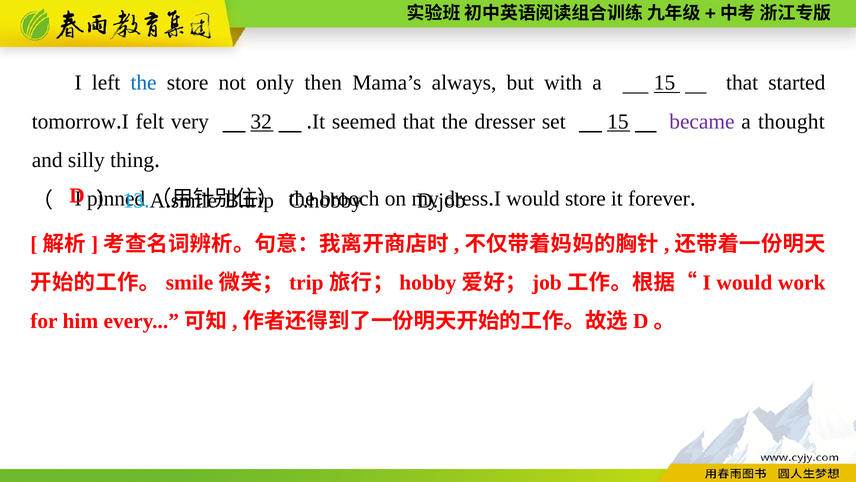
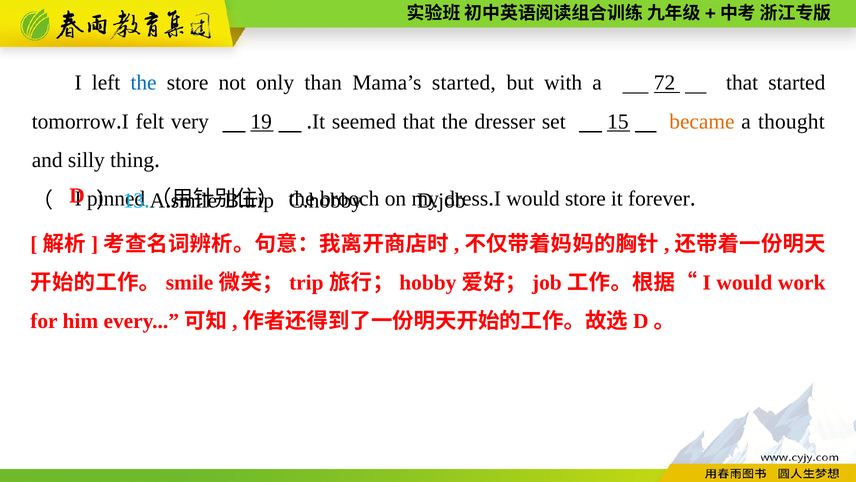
then: then -> than
Mama’s always: always -> started
a 15: 15 -> 72
32: 32 -> 19
became colour: purple -> orange
